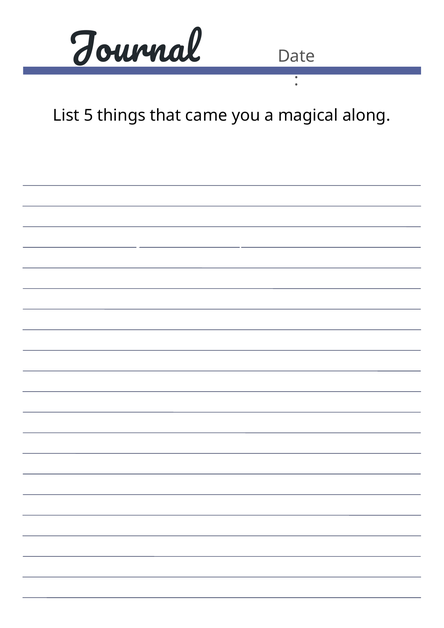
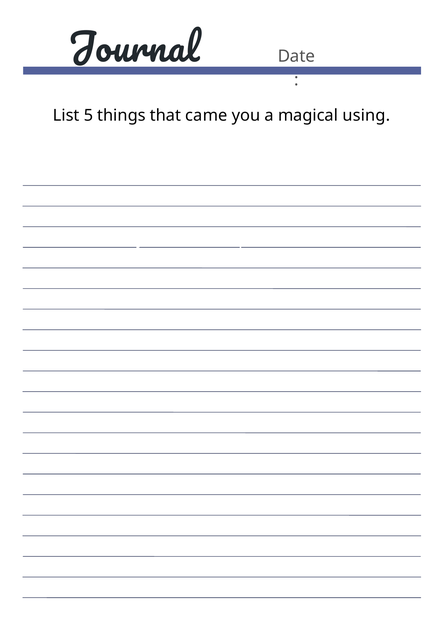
along: along -> using
